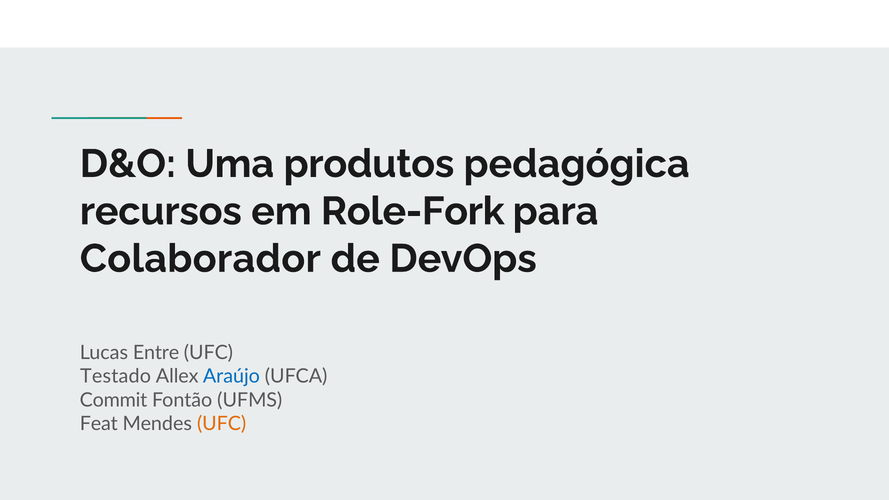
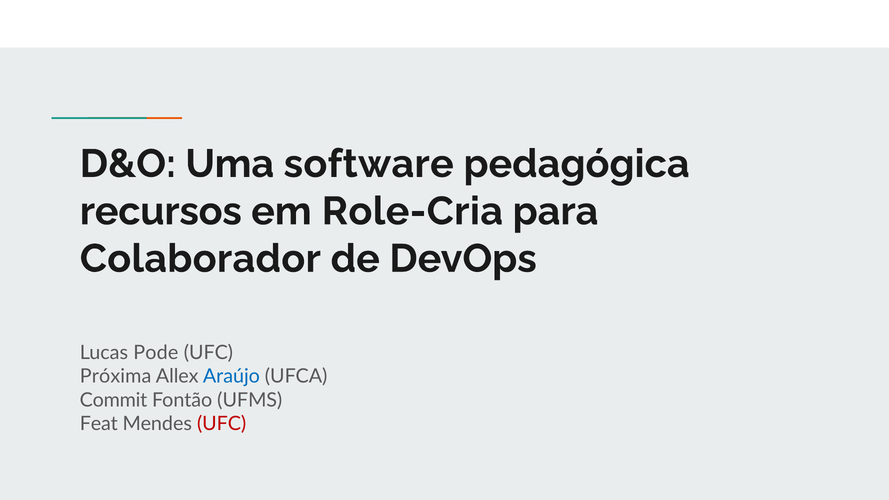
produtos: produtos -> software
Role-Fork: Role-Fork -> Role-Cria
Entre: Entre -> Pode
Testado: Testado -> Próxima
UFC at (222, 424) colour: orange -> red
